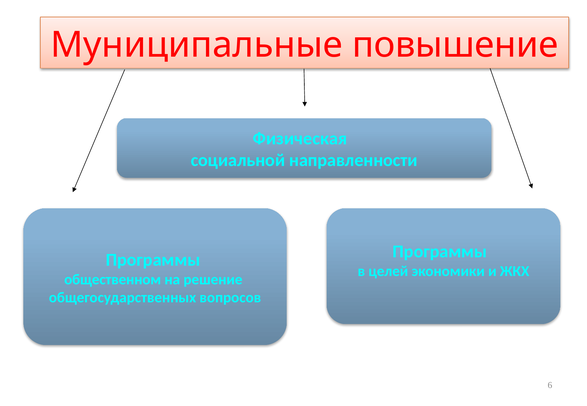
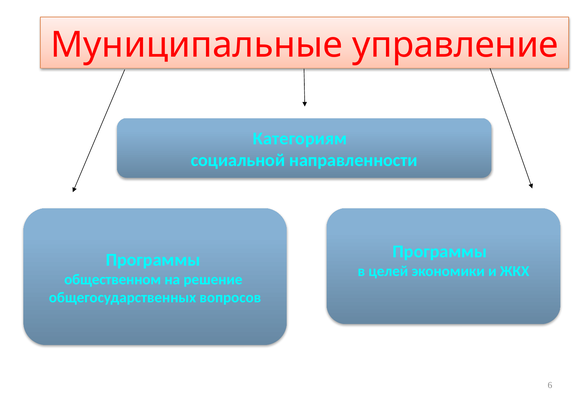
повышение: повышение -> управление
Физическая: Физическая -> Категориям
